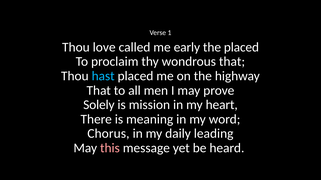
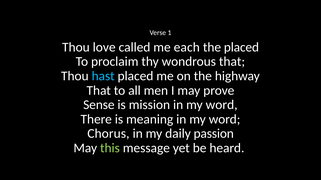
early: early -> each
Solely: Solely -> Sense
mission in my heart: heart -> word
leading: leading -> passion
this colour: pink -> light green
